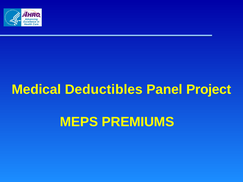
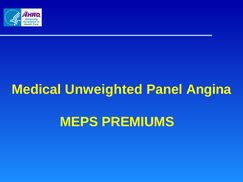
Deductibles: Deductibles -> Unweighted
Project: Project -> Angina
